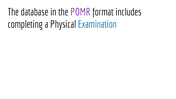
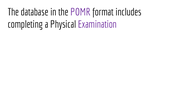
Examination colour: blue -> purple
